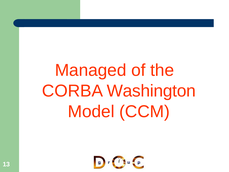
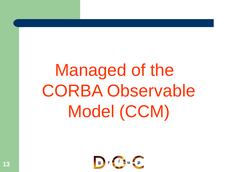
Washington: Washington -> Observable
